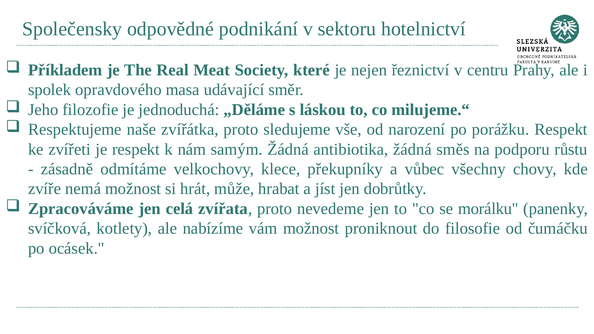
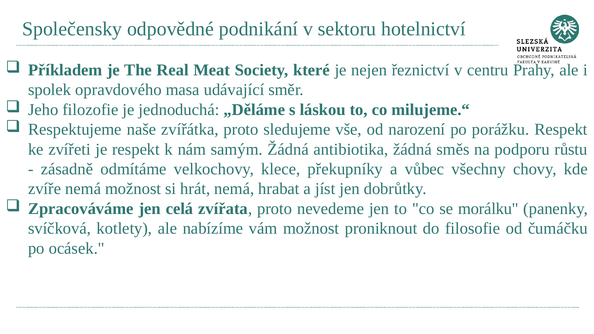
hrát může: může -> nemá
